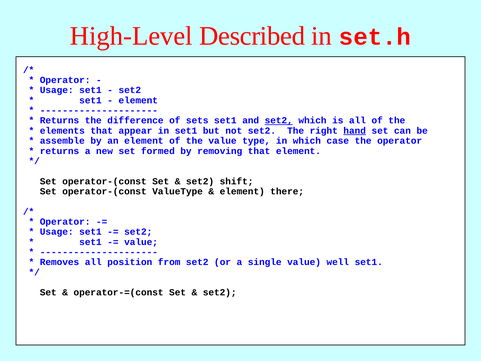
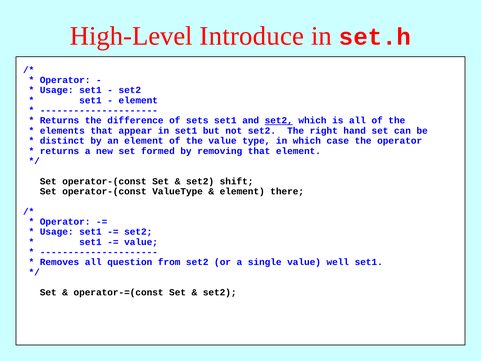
Described: Described -> Introduce
hand underline: present -> none
assemble: assemble -> distinct
position: position -> question
